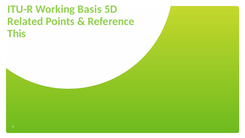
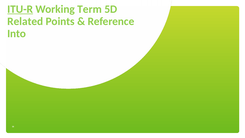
ITU-R underline: none -> present
Basis: Basis -> Term
This: This -> Into
